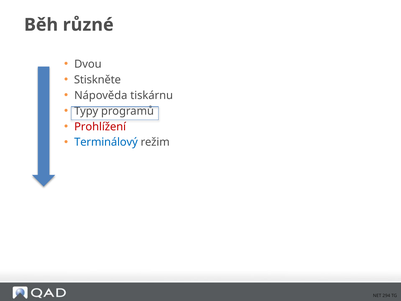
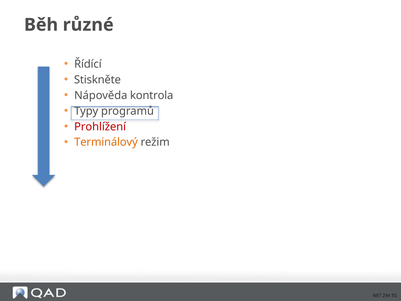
Dvou: Dvou -> Řídící
tiskárnu: tiskárnu -> kontrola
Terminálový colour: blue -> orange
